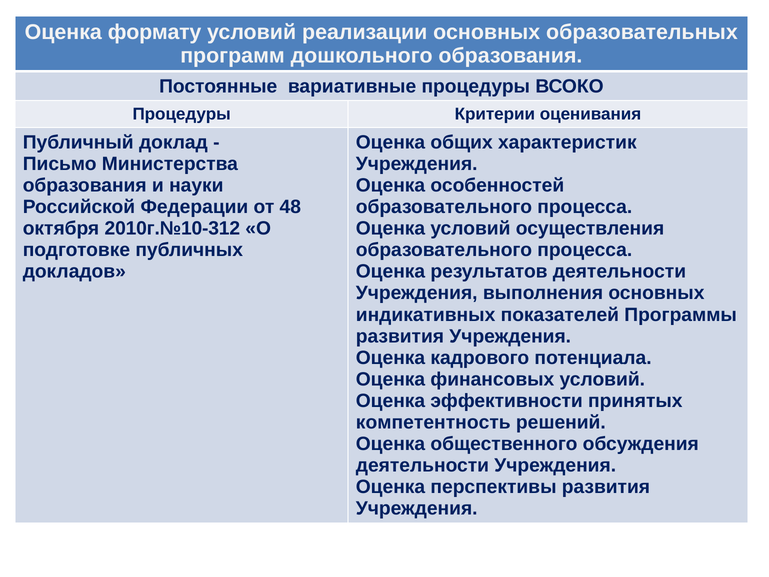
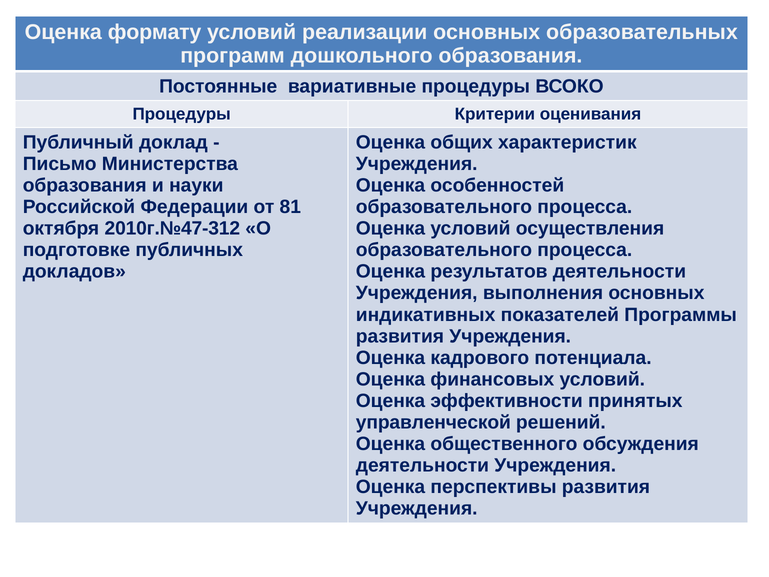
48: 48 -> 81
2010г.№10-312: 2010г.№10-312 -> 2010г.№47-312
компетентность: компетентность -> управленческой
